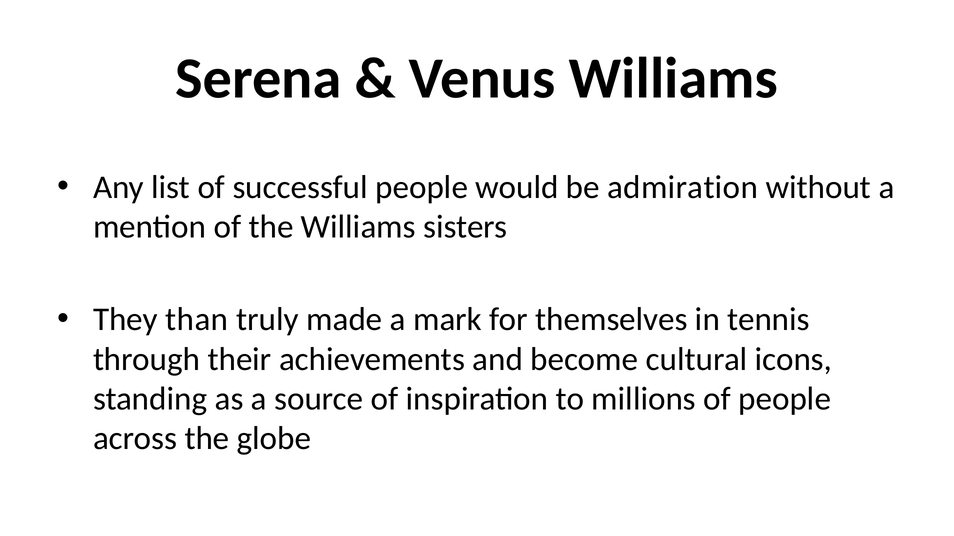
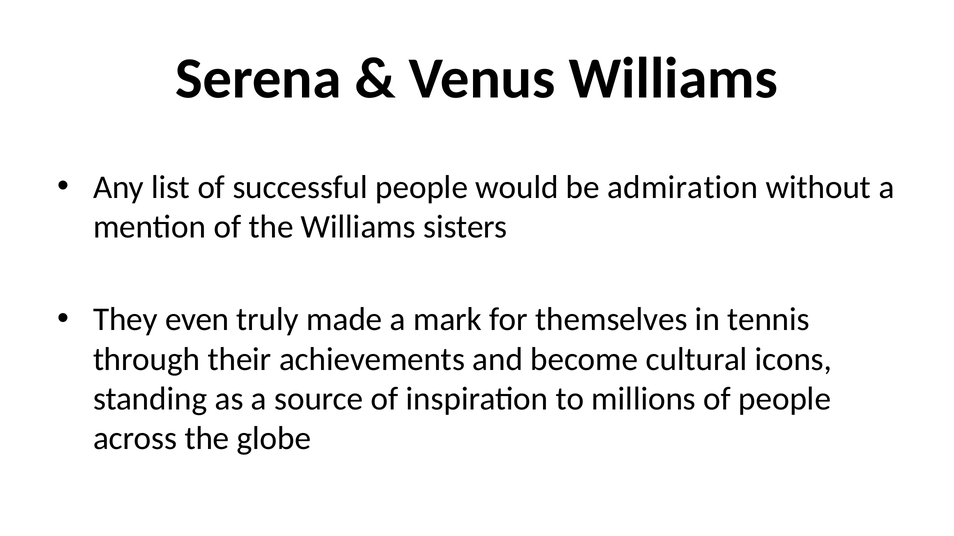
than: than -> even
